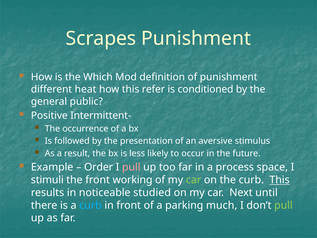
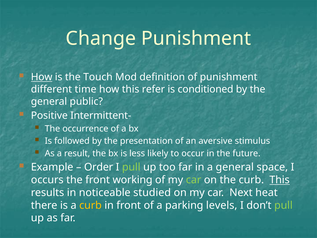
Scrapes: Scrapes -> Change
How at (42, 77) underline: none -> present
Which: Which -> Touch
heat: heat -> time
pull at (131, 167) colour: pink -> light green
a process: process -> general
stimuli: stimuli -> occurs
until: until -> heat
curb at (90, 205) colour: light blue -> yellow
much: much -> levels
